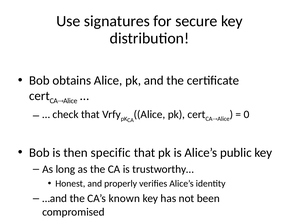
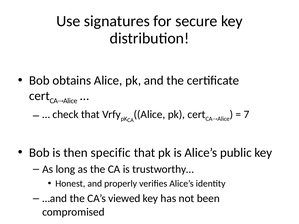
0: 0 -> 7
known: known -> viewed
